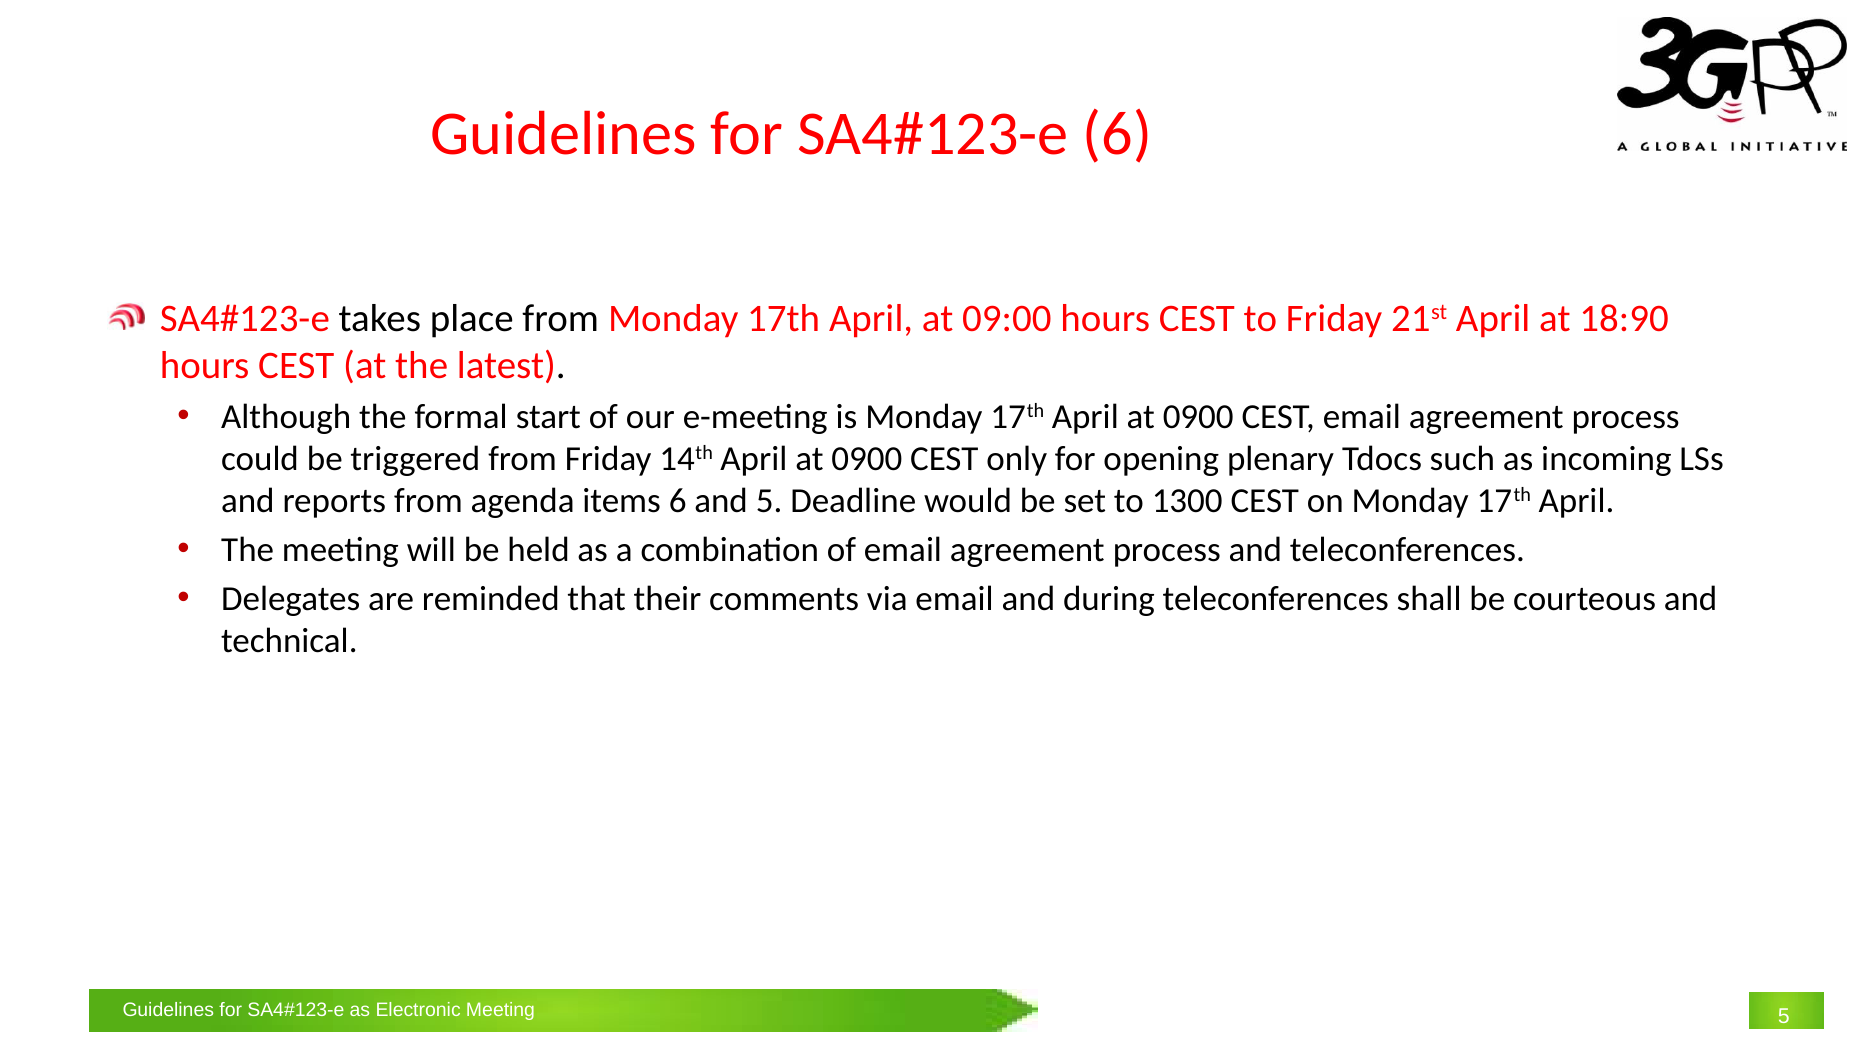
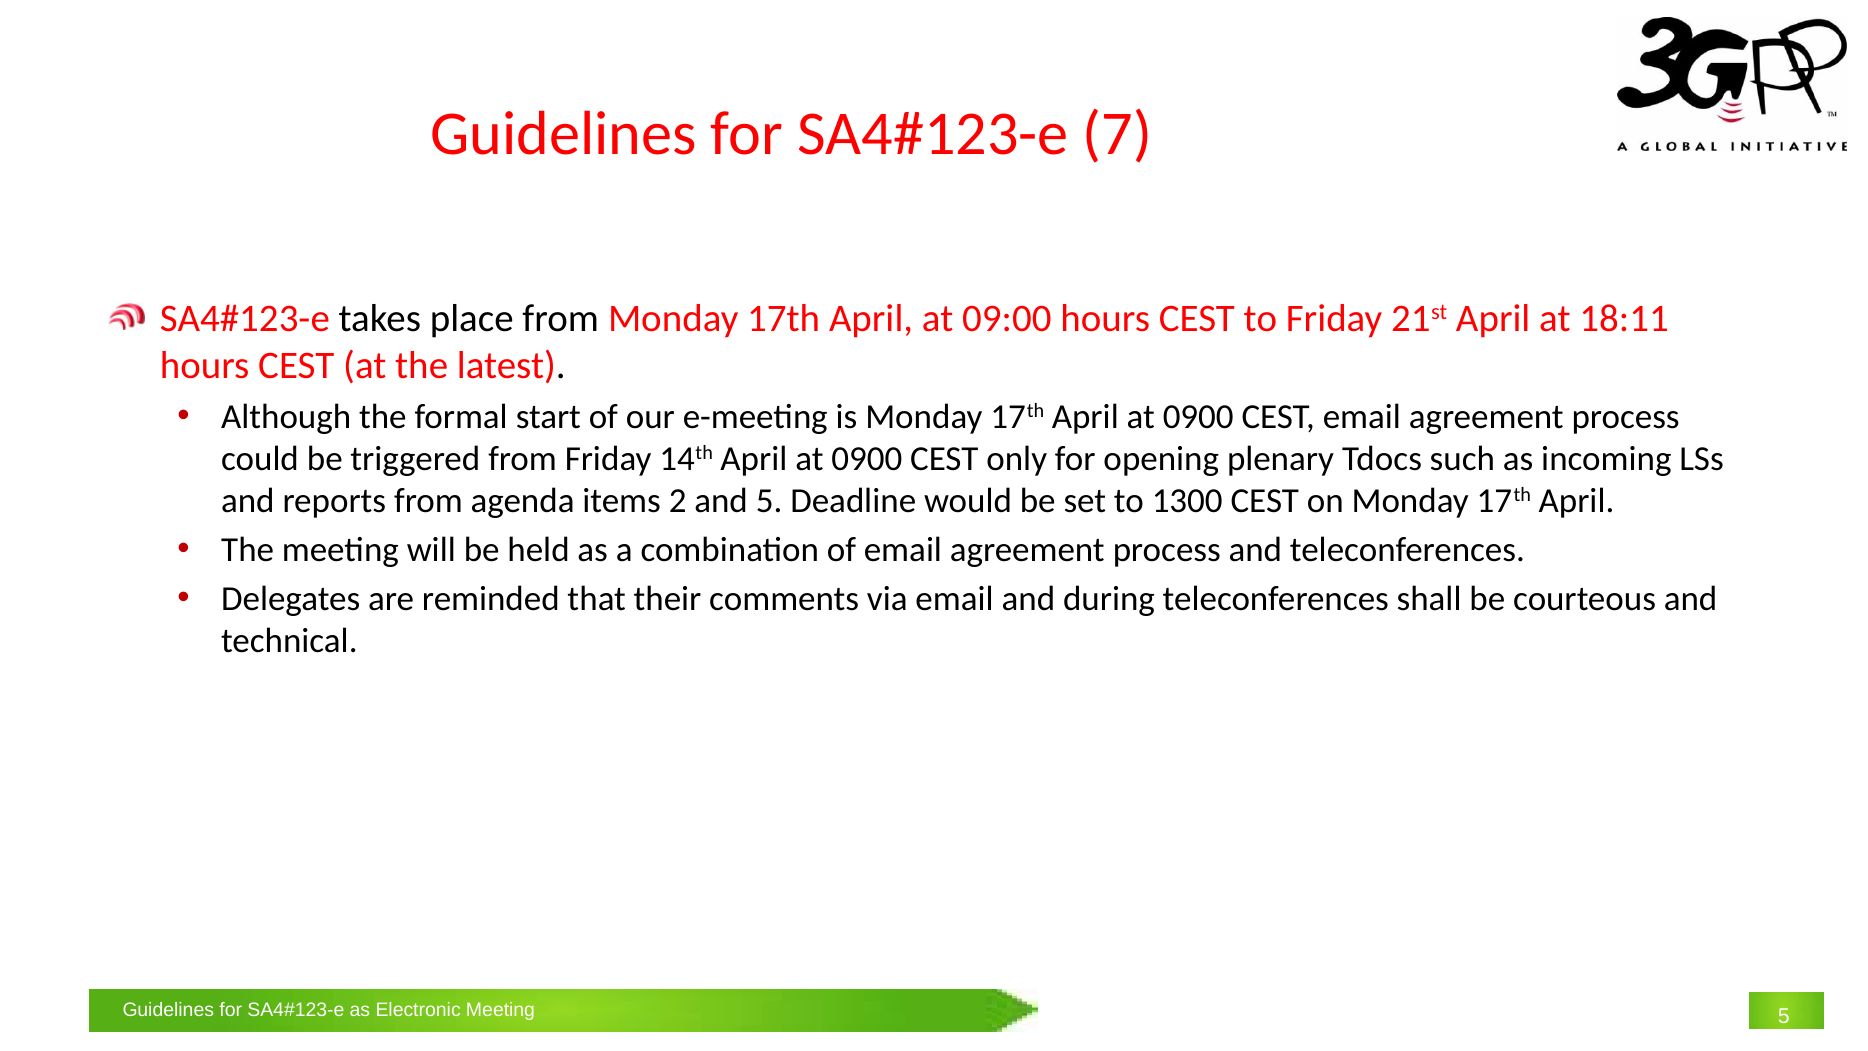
6 at (1118, 134): 6 -> 7
18:90: 18:90 -> 18:11
items 6: 6 -> 2
